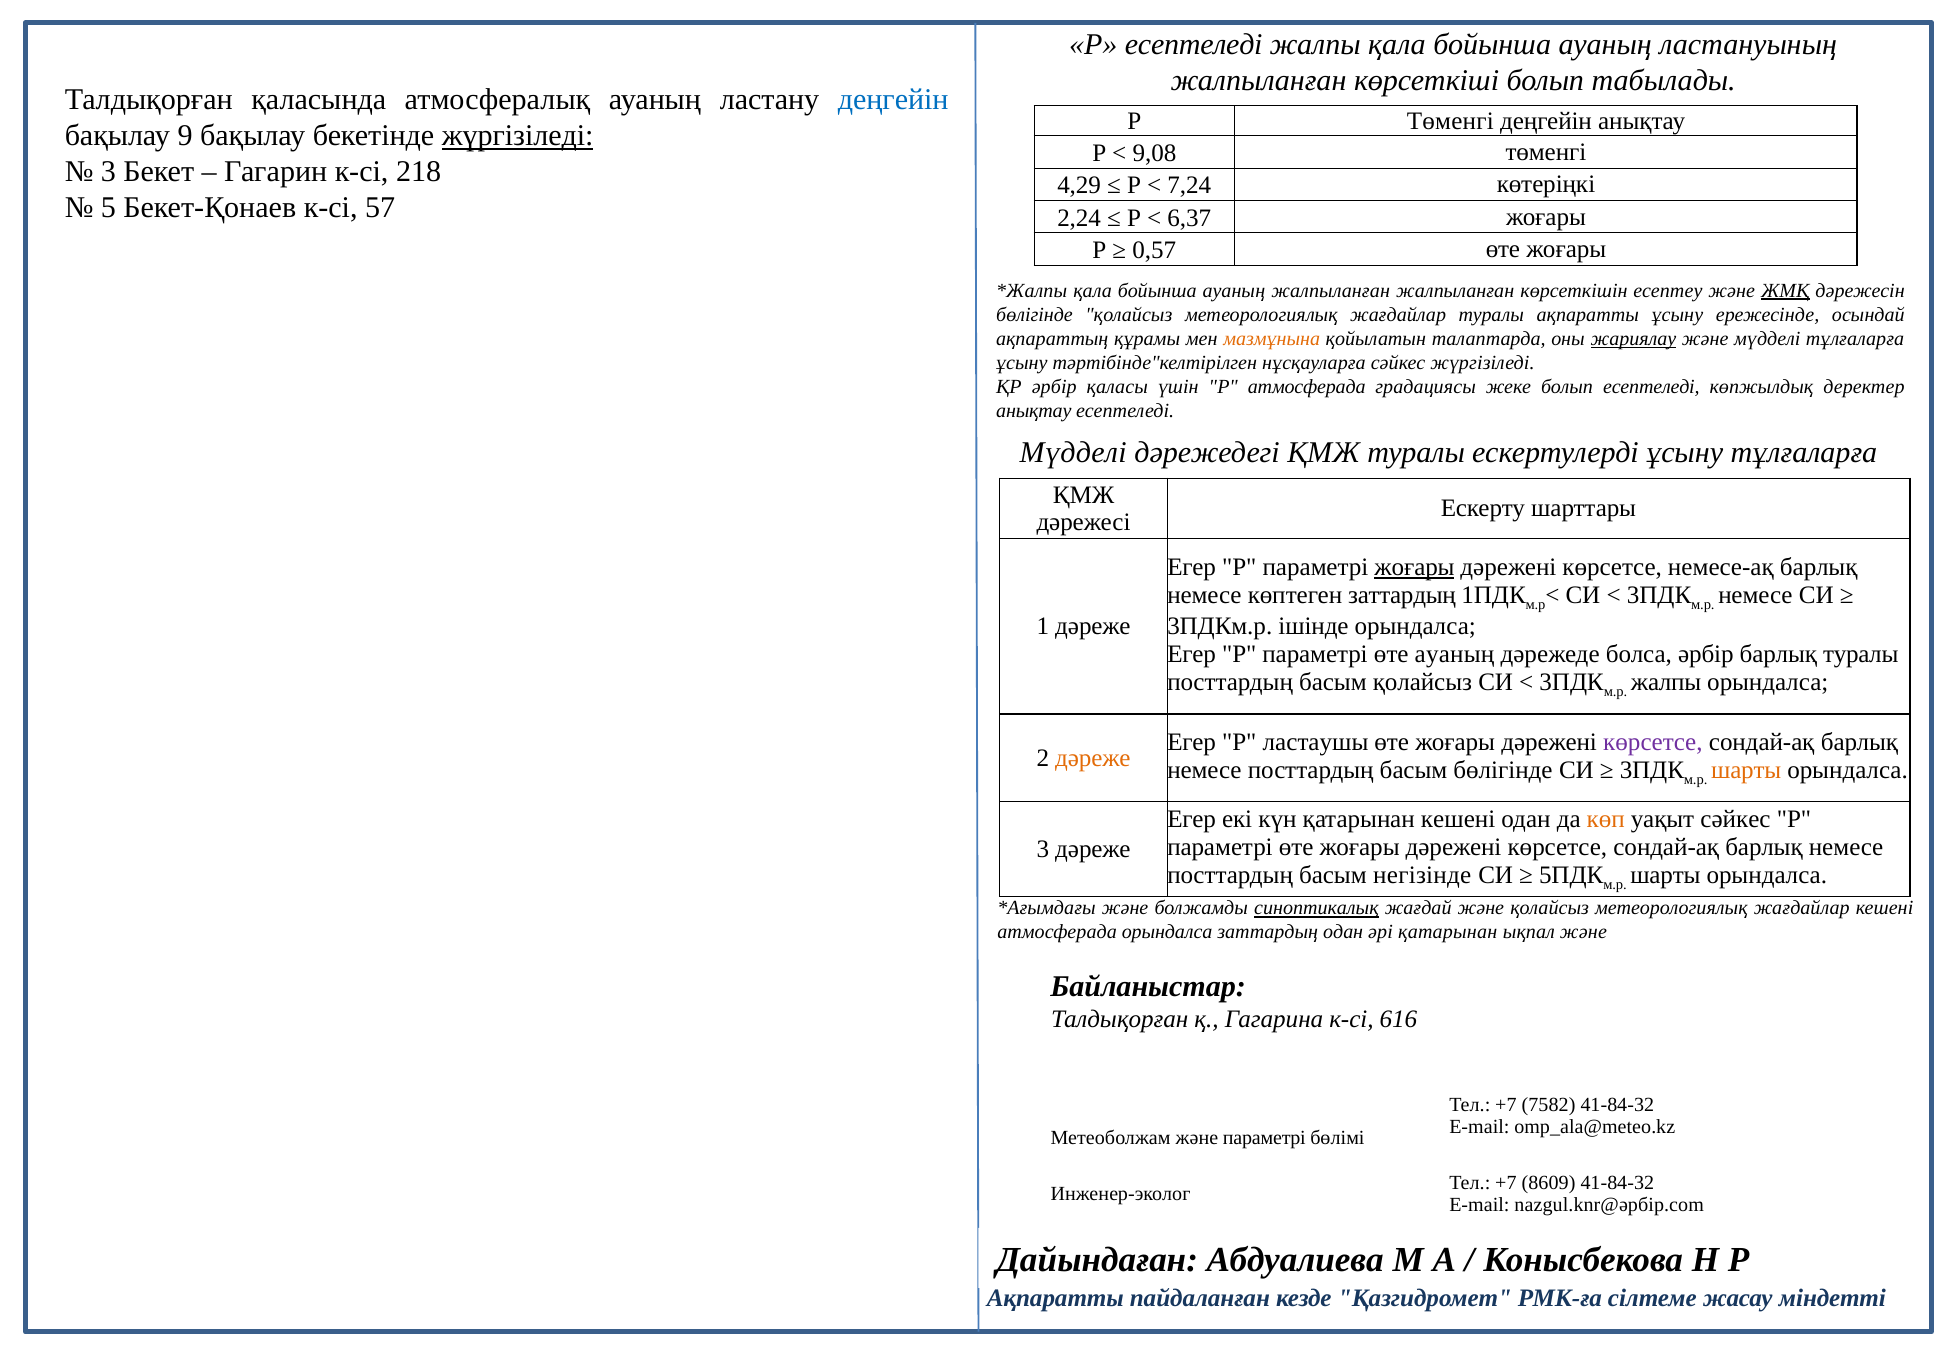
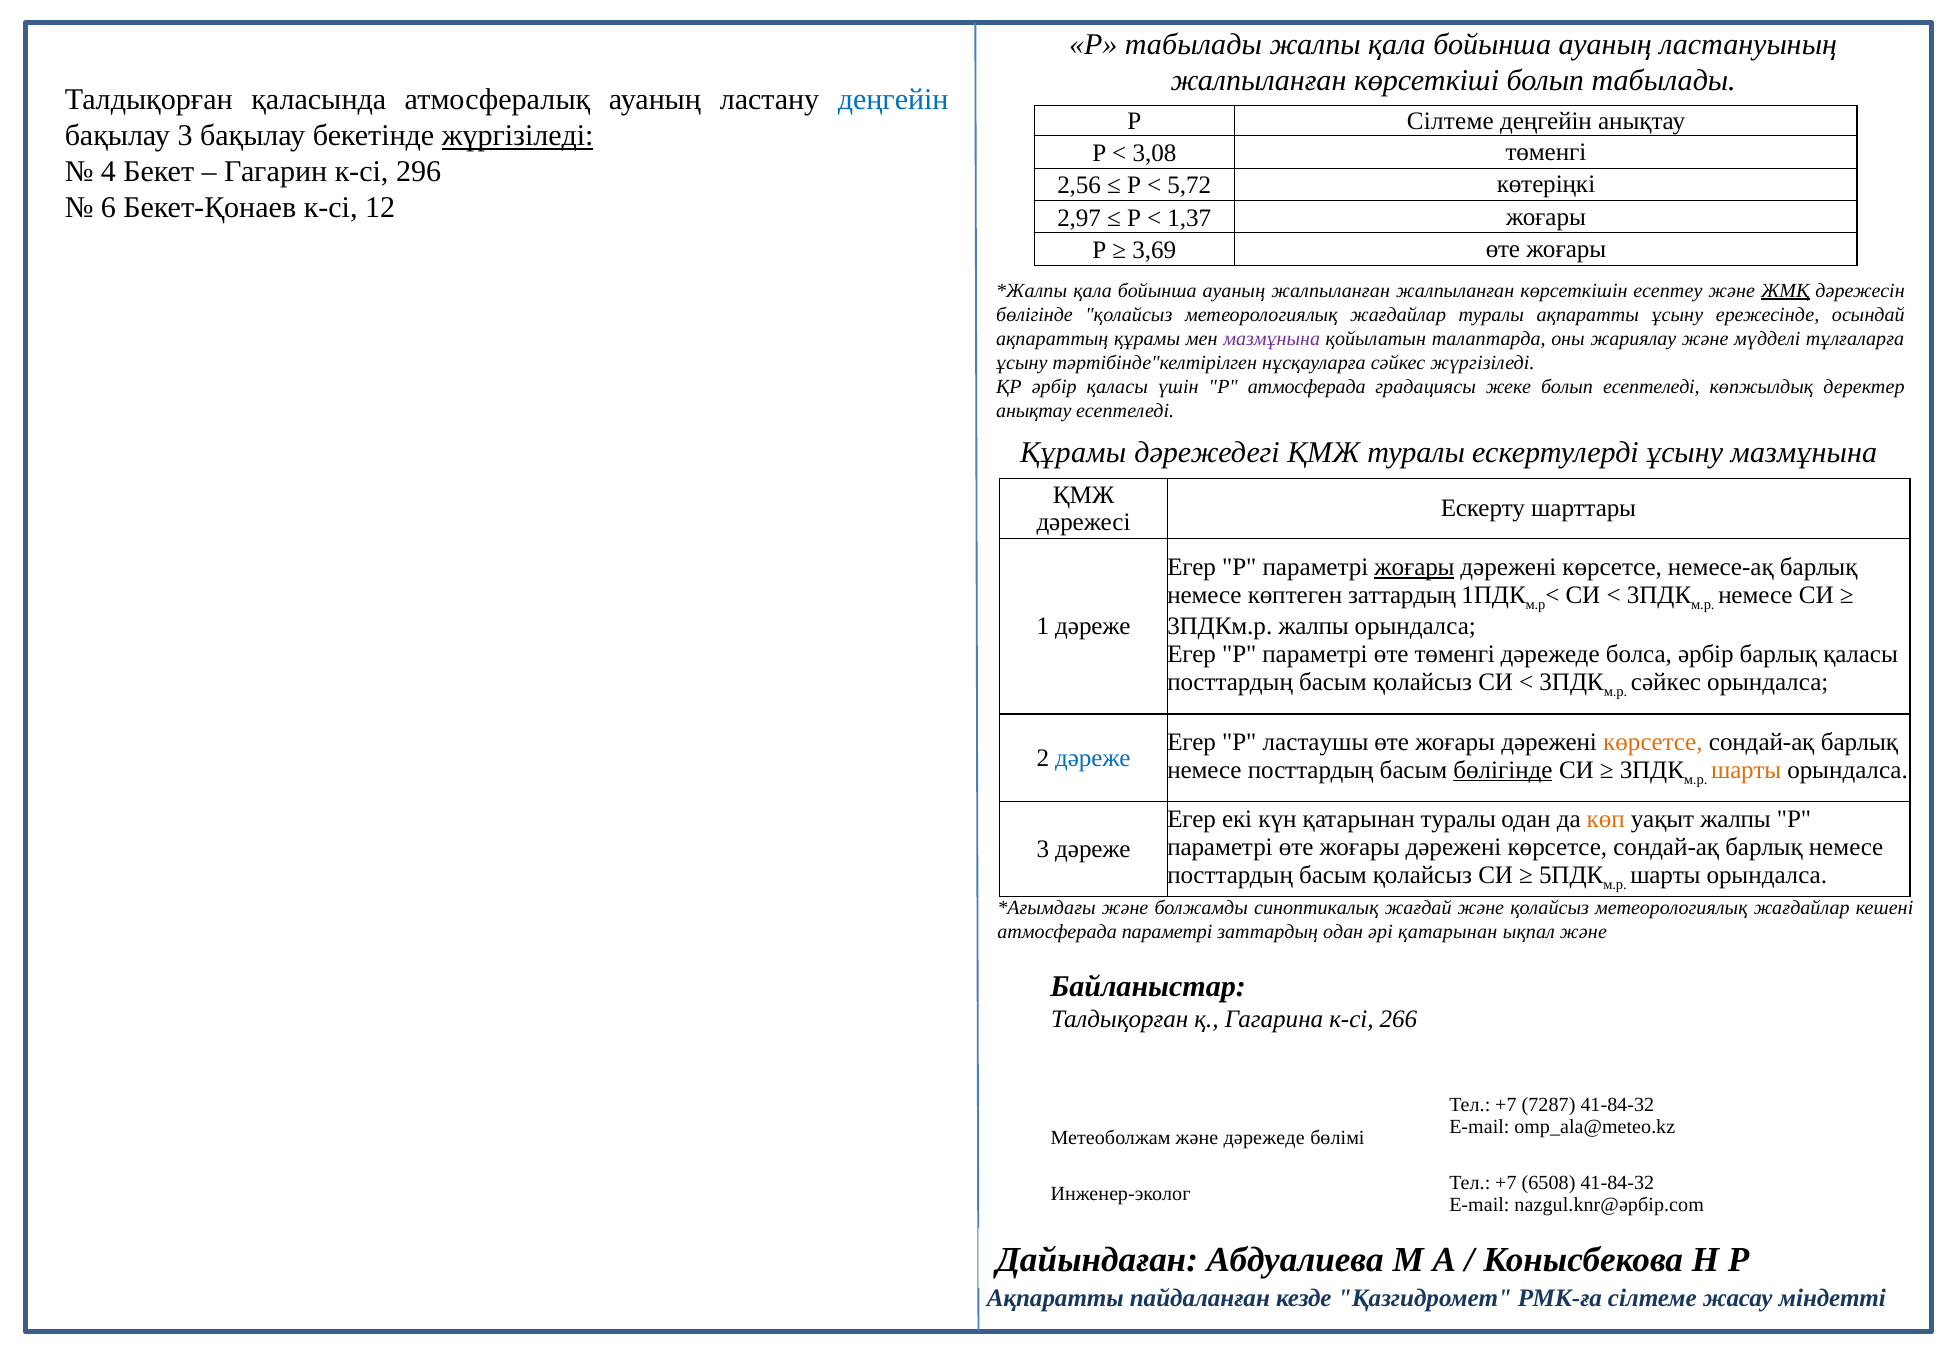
Р есептеледі: есептеледі -> табылады
Р Төменгі: Төменгі -> Сілтеме
бақылау 9: 9 -> 3
9,08: 9,08 -> 3,08
3 at (108, 172): 3 -> 4
218: 218 -> 296
4,29: 4,29 -> 2,56
7,24: 7,24 -> 5,72
5: 5 -> 6
57: 57 -> 12
2,24: 2,24 -> 2,97
6,37: 6,37 -> 1,37
0,57: 0,57 -> 3,69
мазмұнына at (1272, 338) colour: orange -> purple
жариялау underline: present -> none
Мүдделі at (1073, 453): Мүдделі -> Құрамы
ұсыну тұлғаларға: тұлғаларға -> мазмұнына
3ПДКм.р ішінде: ішінде -> жалпы
өте ауаның: ауаның -> төменгі
барлық туралы: туралы -> қаласы
жалпы at (1666, 682): жалпы -> сәйкес
көрсетсе at (1653, 742) colour: purple -> orange
дәреже at (1093, 758) colour: orange -> blue
бөлігінде at (1503, 770) underline: none -> present
қатарынан кешені: кешені -> туралы
уақыт сәйкес: сәйкес -> жалпы
негізінде at (1422, 875): негізінде -> қолайсыз
синоптикалық underline: present -> none
атмосферада орындалса: орындалса -> параметрі
616: 616 -> 266
7582: 7582 -> 7287
және параметрі: параметрі -> дәрежеде
8609: 8609 -> 6508
